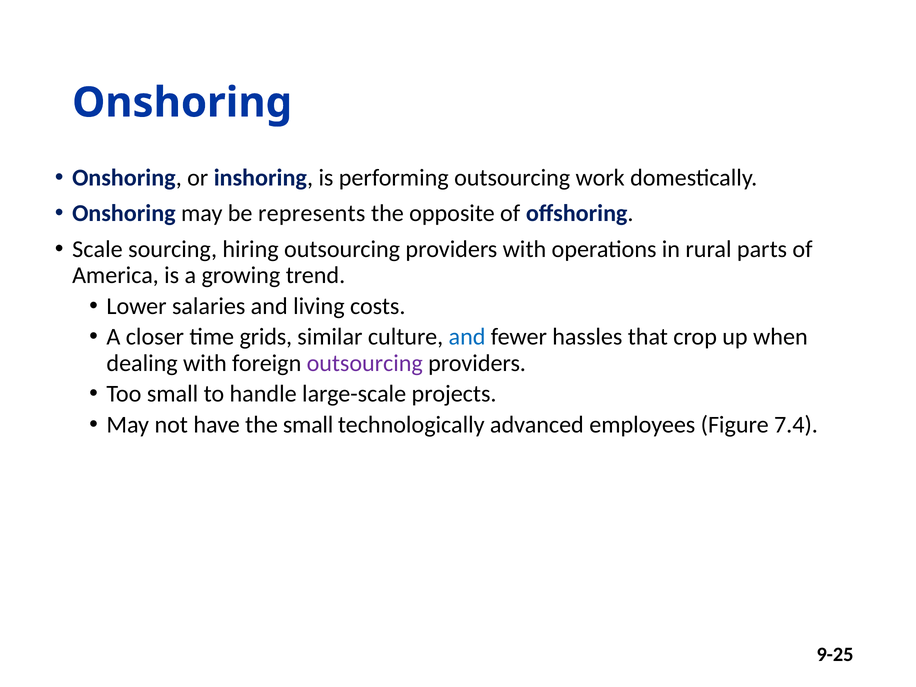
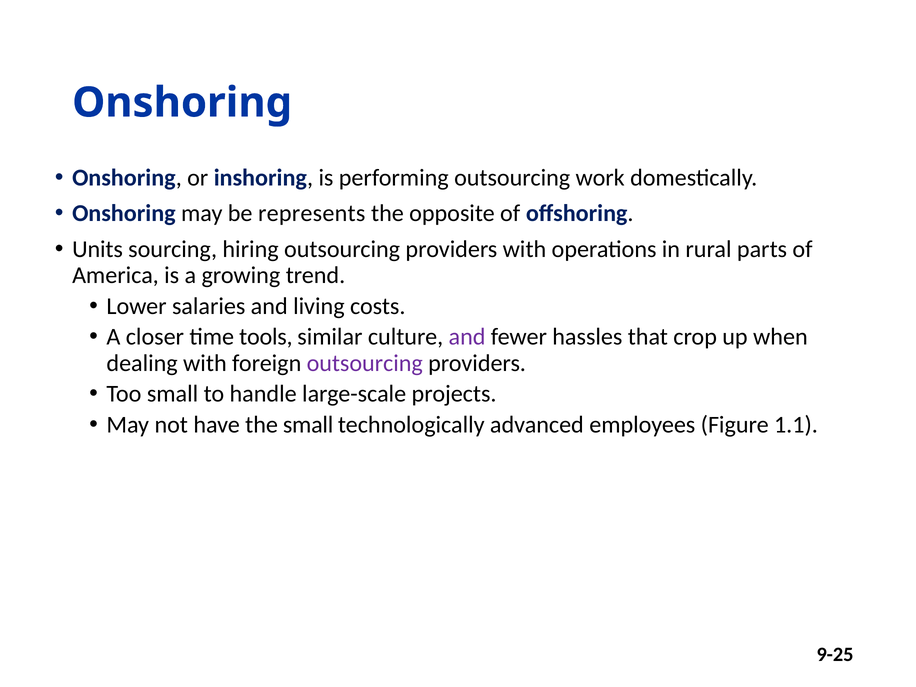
Scale: Scale -> Units
grids: grids -> tools
and at (467, 337) colour: blue -> purple
7.4: 7.4 -> 1.1
